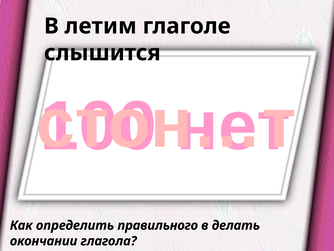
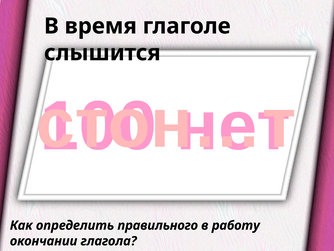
летим: летим -> время
делать: делать -> работу
